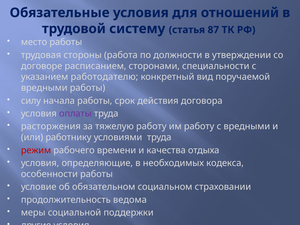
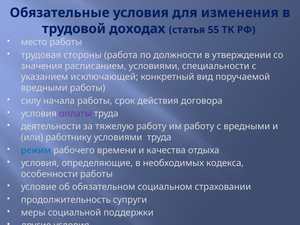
отношений: отношений -> изменения
систему: систему -> доходах
87: 87 -> 55
договоре: договоре -> значения
расписанием сторонами: сторонами -> условиями
работодателю: работодателю -> исключающей
расторжения: расторжения -> деятельности
режим colour: red -> blue
ведома: ведома -> супруги
